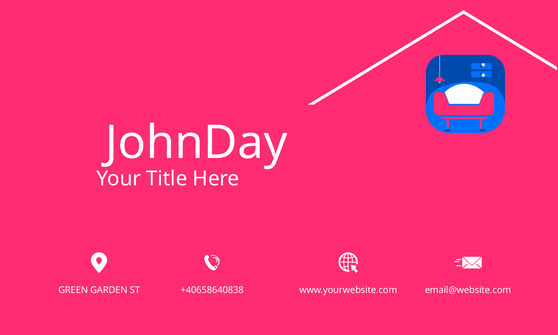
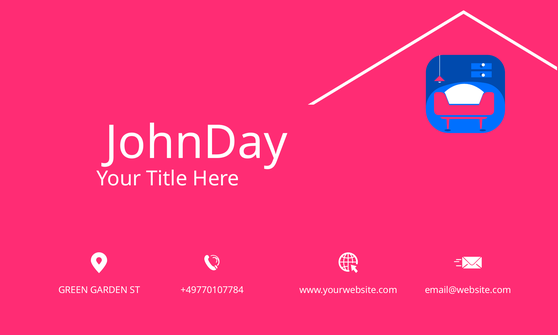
+40658640838: +40658640838 -> +49770107784
